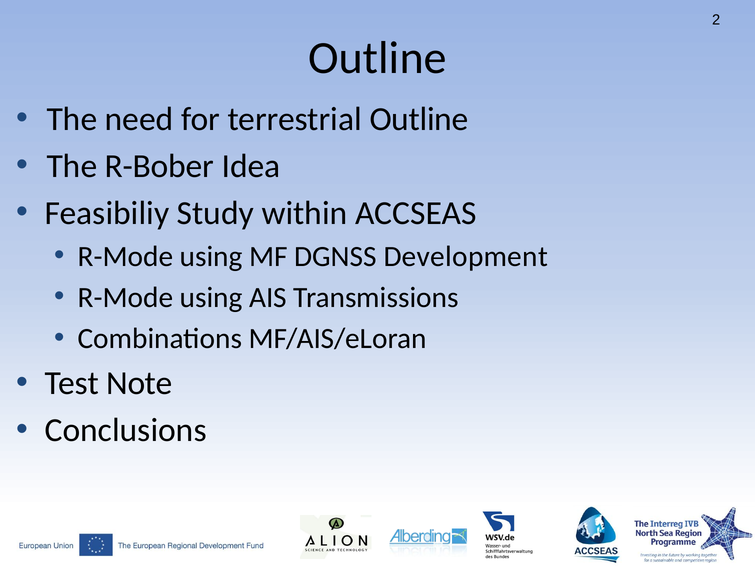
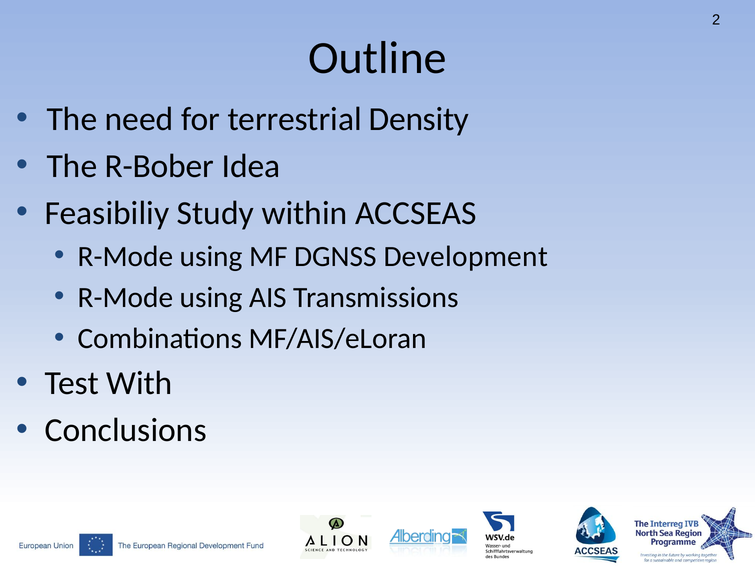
terrestrial Outline: Outline -> Density
Note: Note -> With
